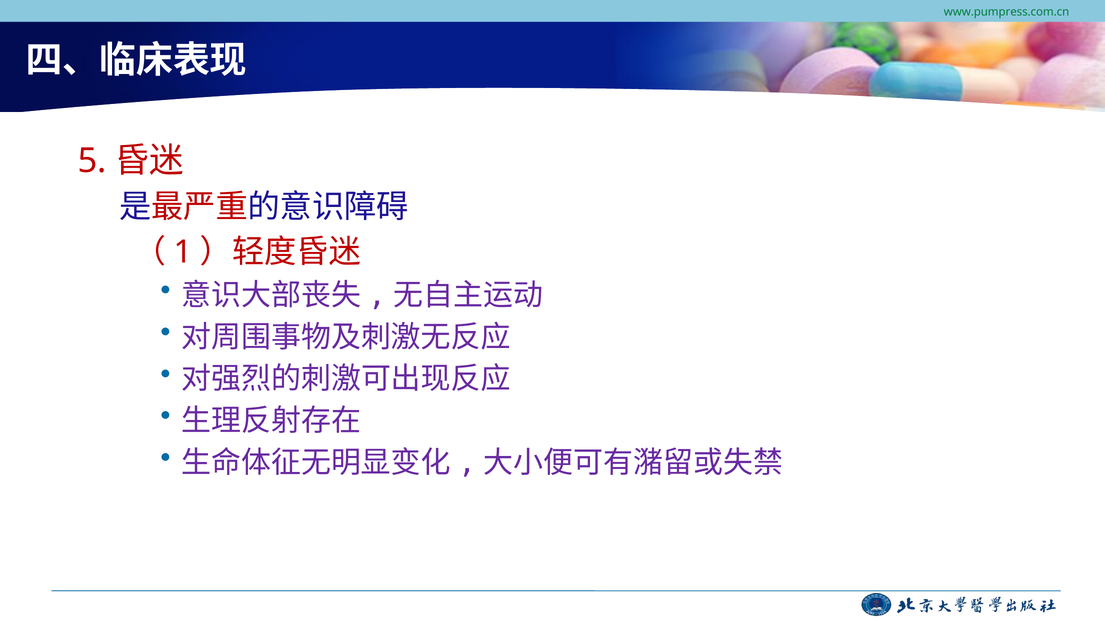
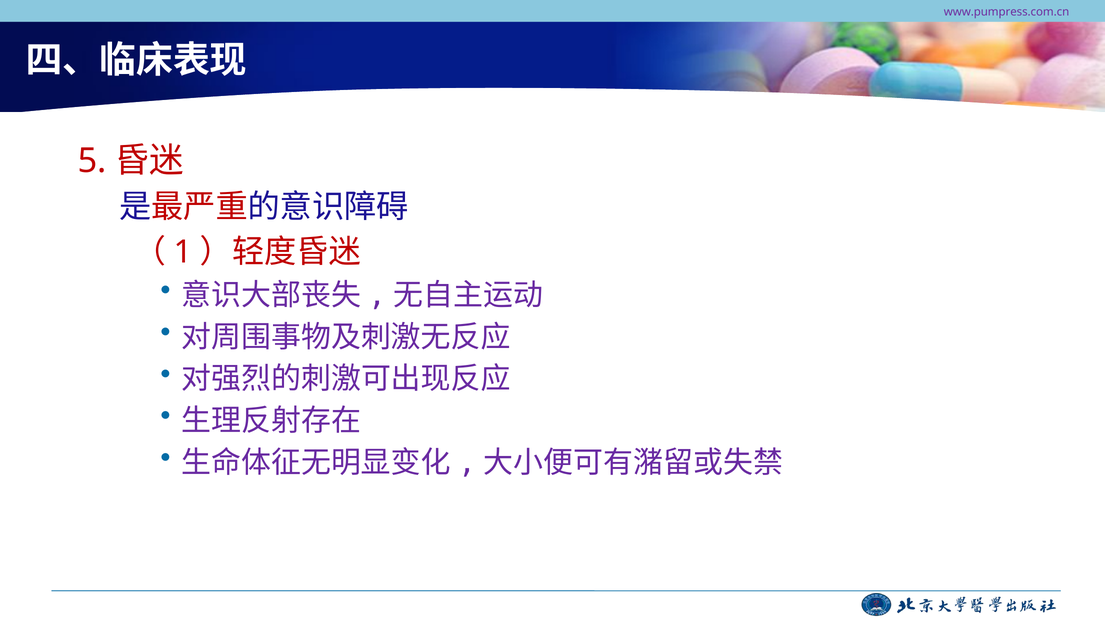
www.pumpress.com.cn colour: green -> purple
